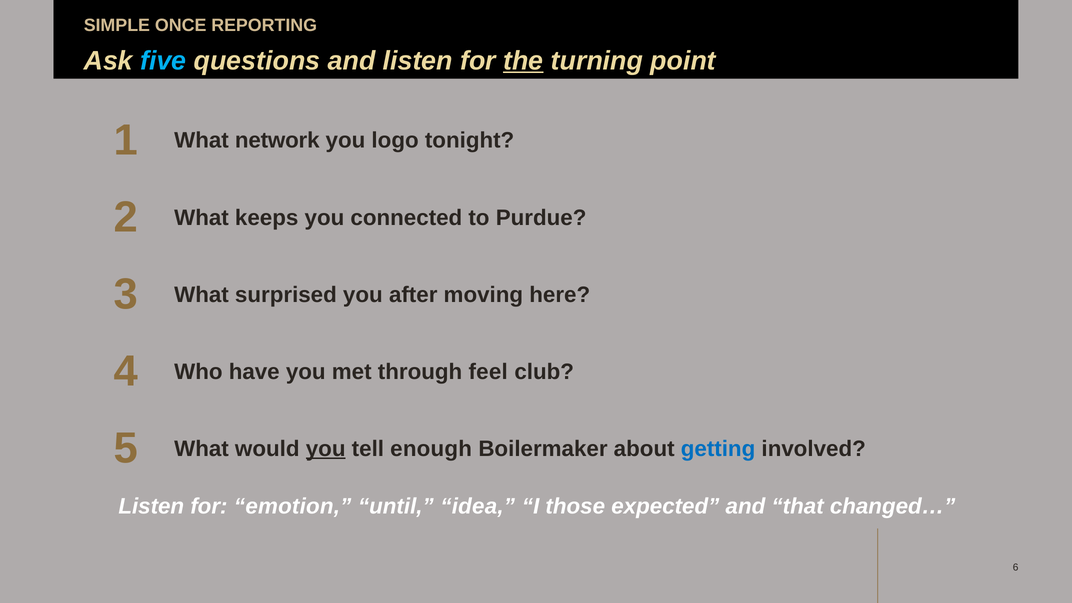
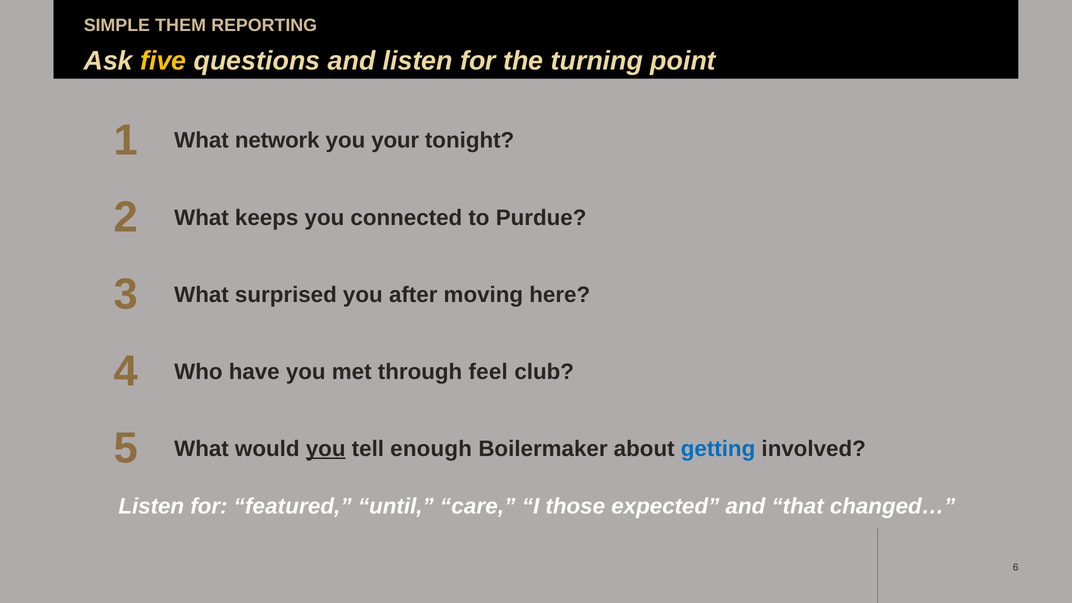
ONCE: ONCE -> THEM
five colour: light blue -> yellow
the underline: present -> none
logo: logo -> your
emotion: emotion -> featured
idea: idea -> care
